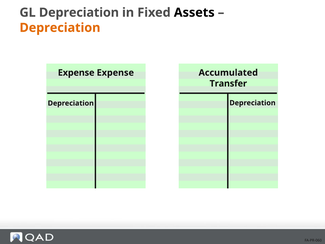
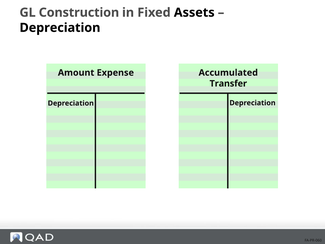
GL Depreciation: Depreciation -> Construction
Depreciation at (60, 28) colour: orange -> black
Expense at (76, 73): Expense -> Amount
